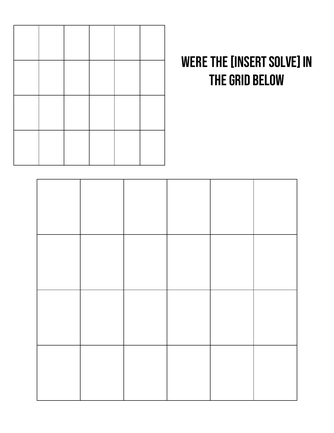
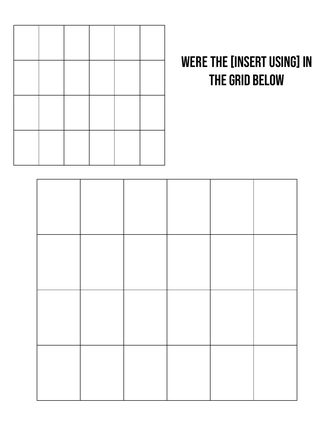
solve: solve -> using
